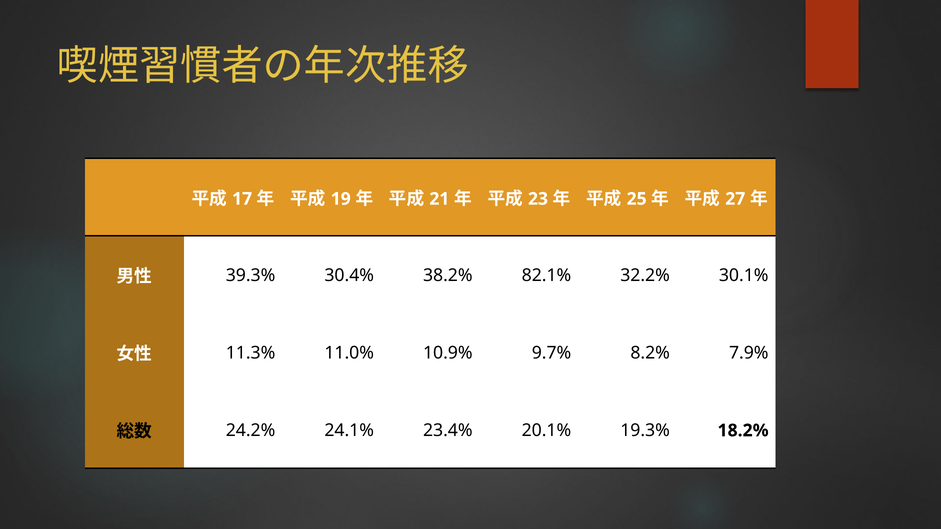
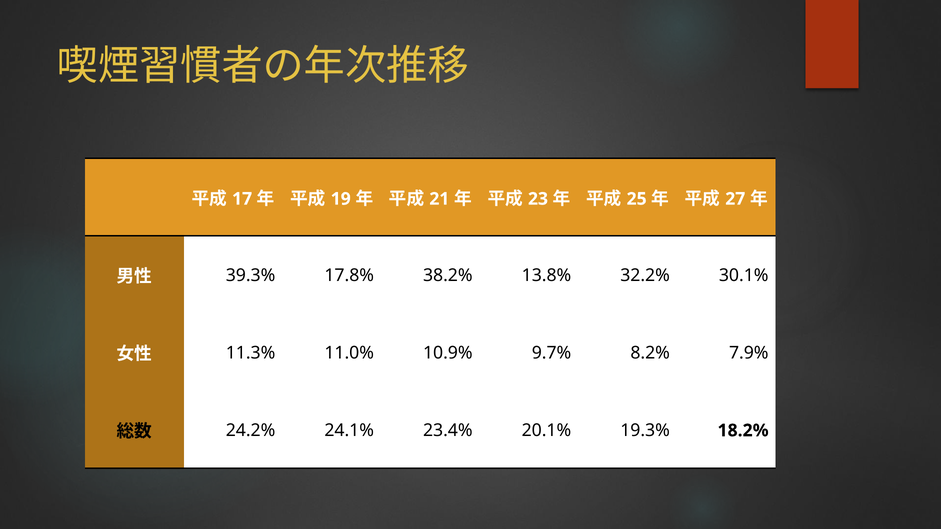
30.4%: 30.4% -> 17.8%
82.1%: 82.1% -> 13.8%
